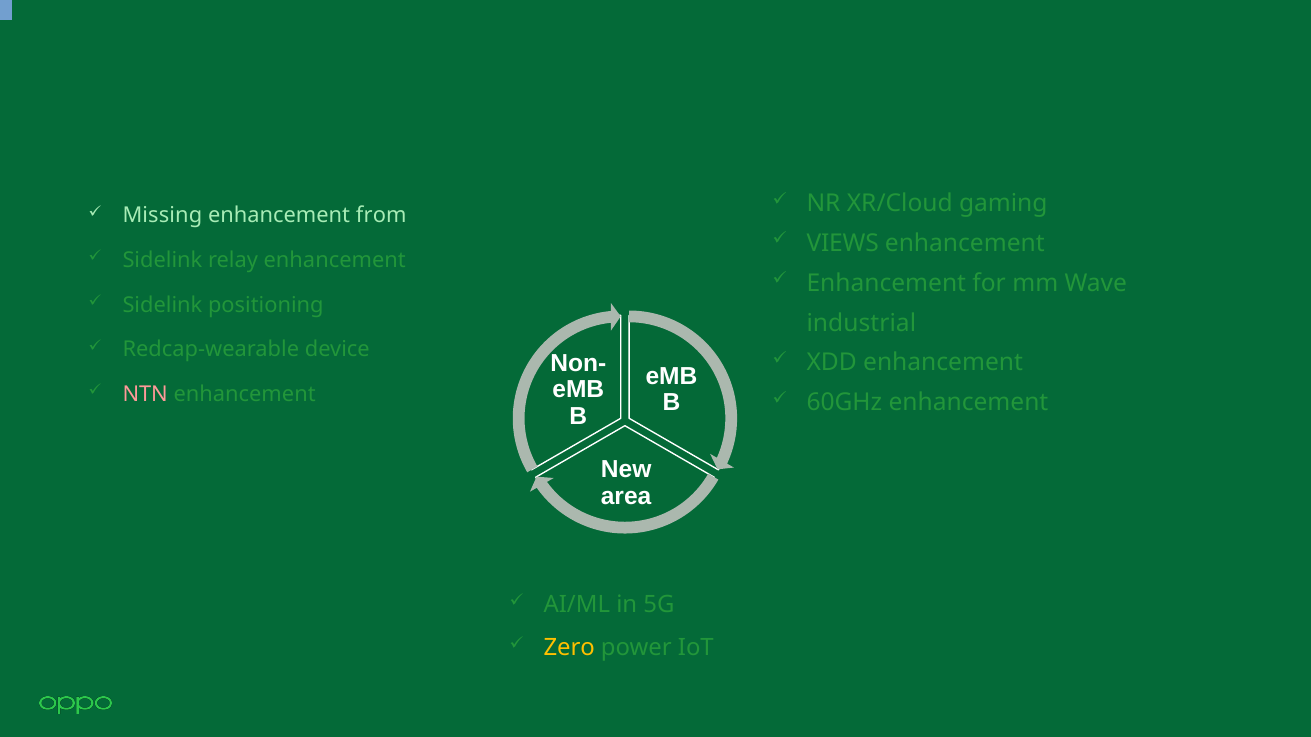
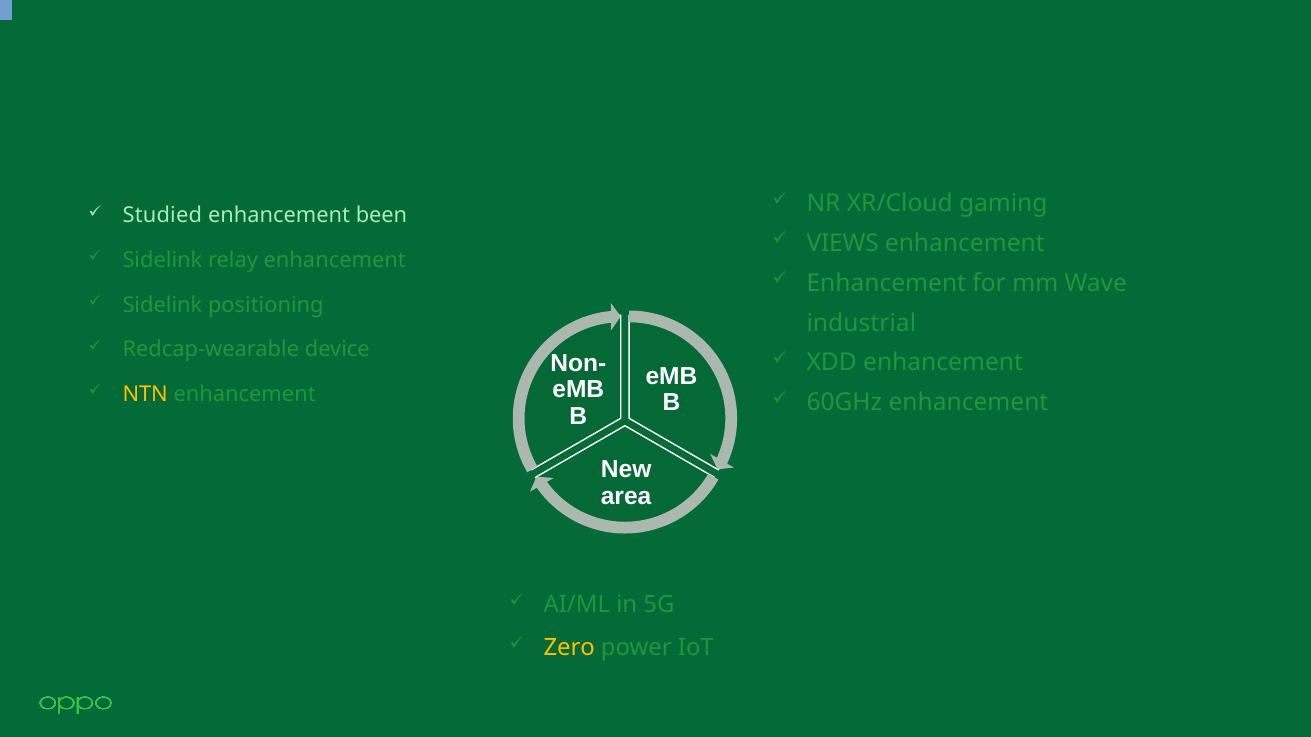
Missing: Missing -> Studied
from: from -> been
NTN colour: pink -> yellow
